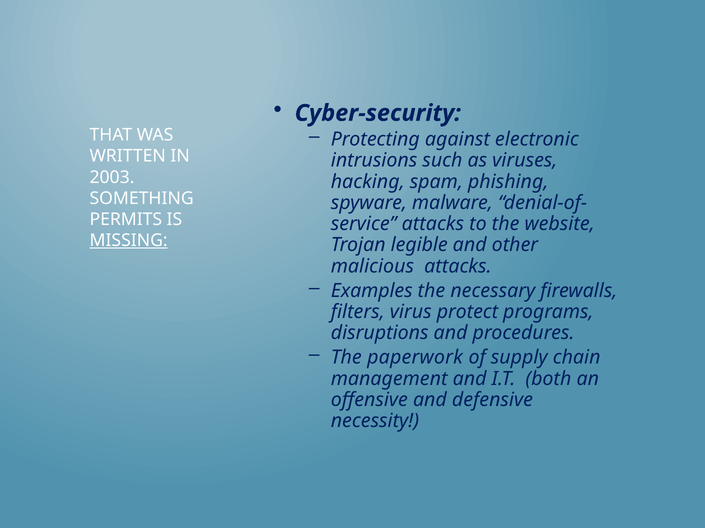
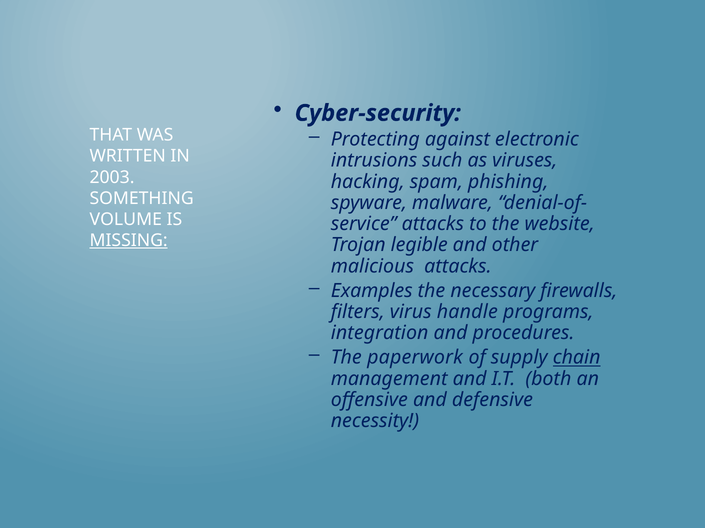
PERMITS: PERMITS -> VOLUME
protect: protect -> handle
disruptions: disruptions -> integration
chain underline: none -> present
